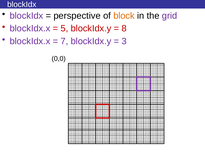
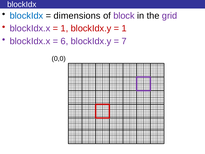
blockIdx at (26, 16) colour: purple -> blue
perspective: perspective -> dimensions
block colour: orange -> purple
5 at (64, 28): 5 -> 1
8 at (124, 28): 8 -> 1
7: 7 -> 6
3: 3 -> 7
